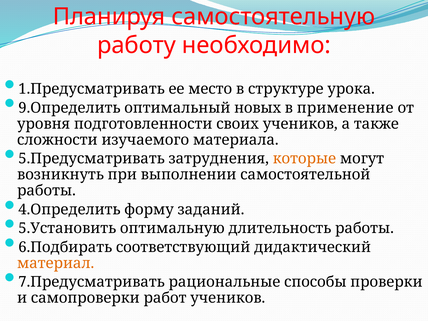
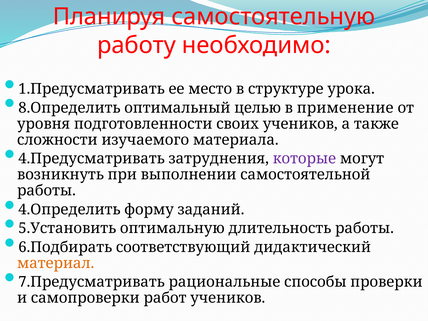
9.Определить: 9.Определить -> 8.Определить
новых: новых -> целью
5.Предусматривать: 5.Предусматривать -> 4.Предусматривать
которые colour: orange -> purple
